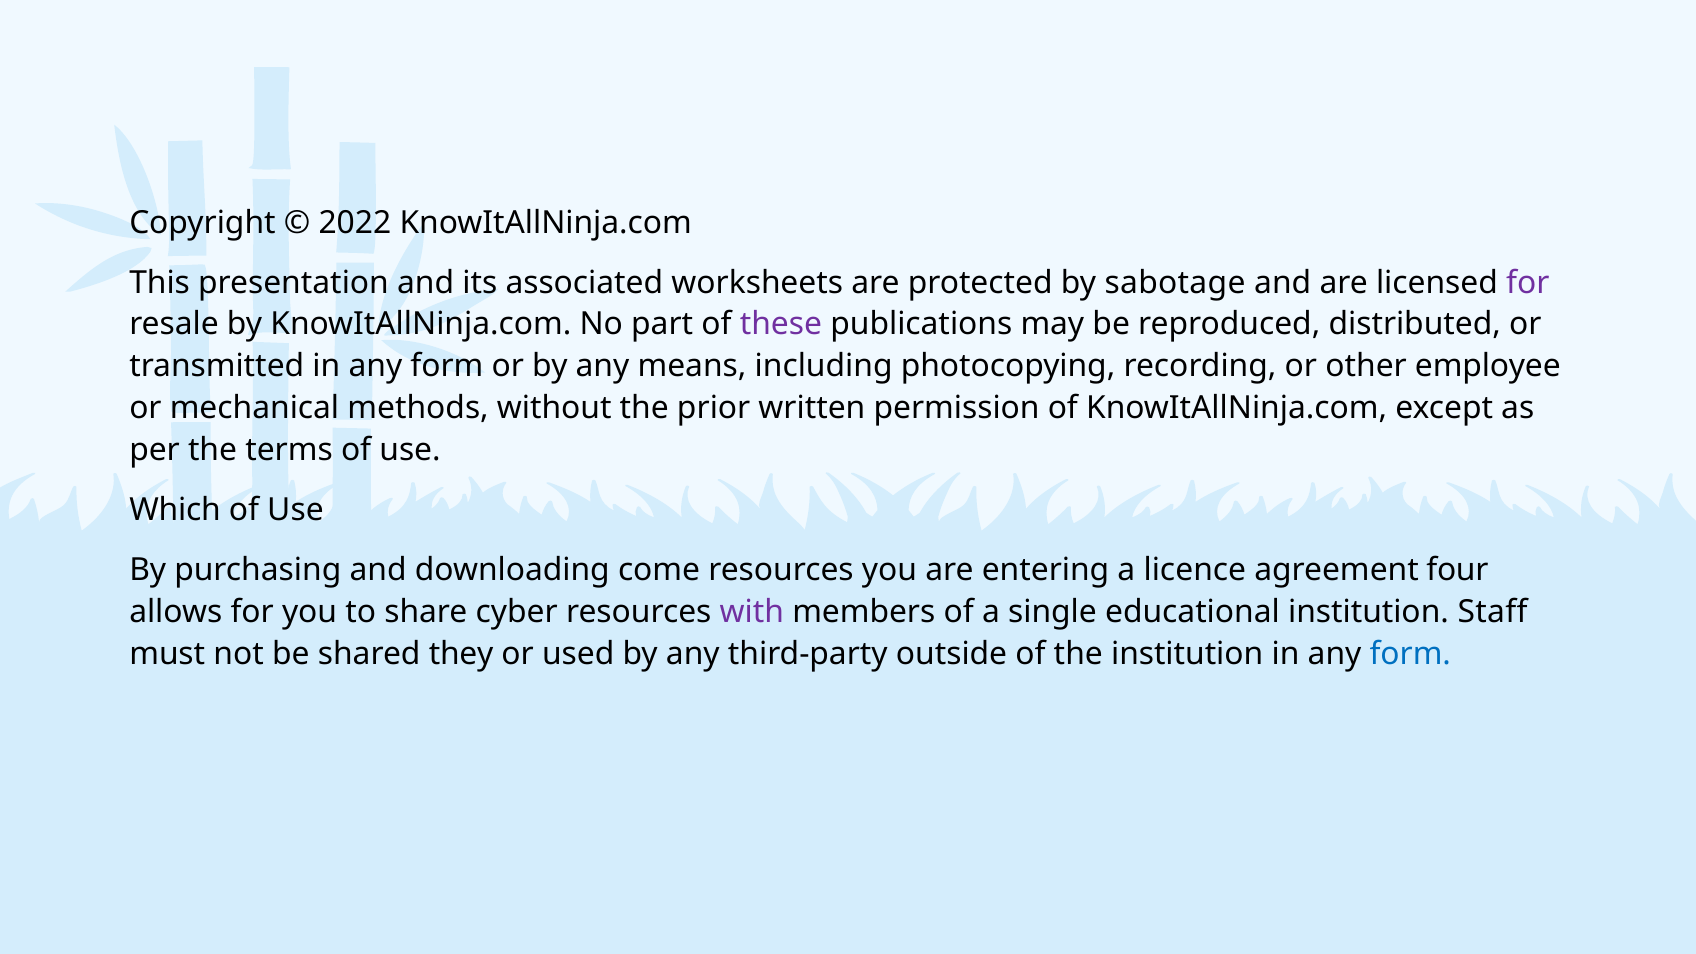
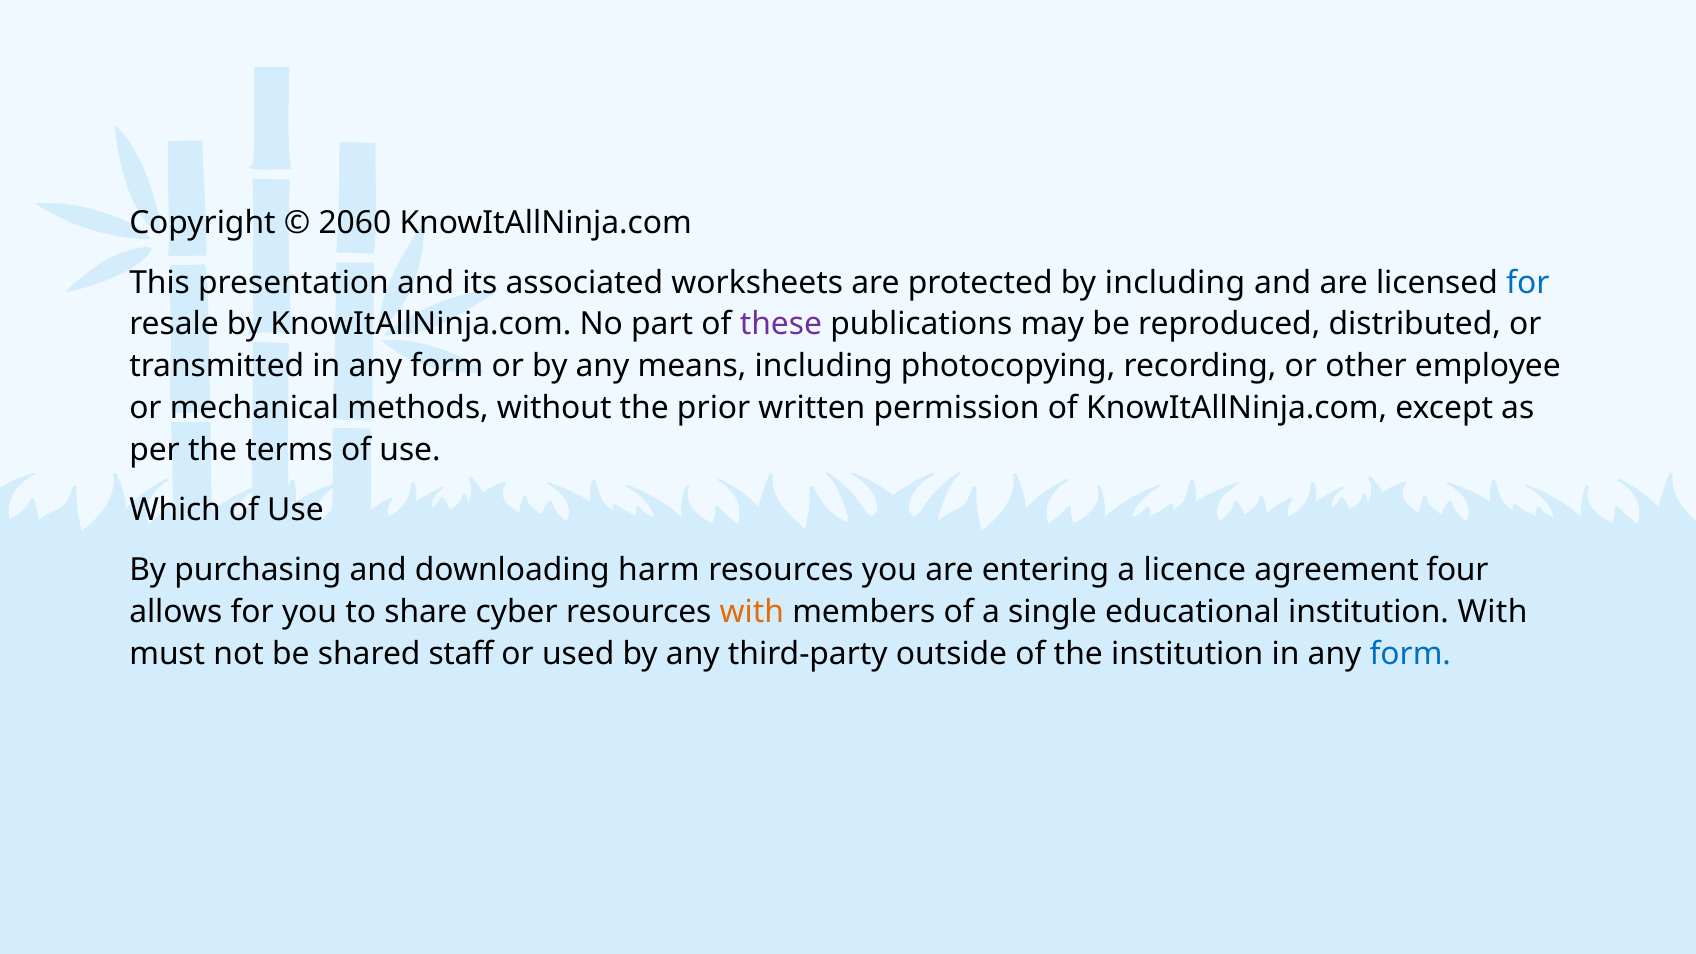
2022: 2022 -> 2060
by sabotage: sabotage -> including
for at (1528, 283) colour: purple -> blue
come: come -> harm
with at (752, 612) colour: purple -> orange
institution Staff: Staff -> With
they: they -> staff
